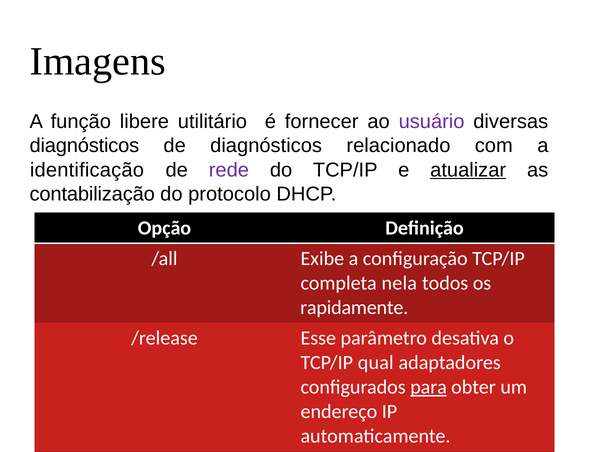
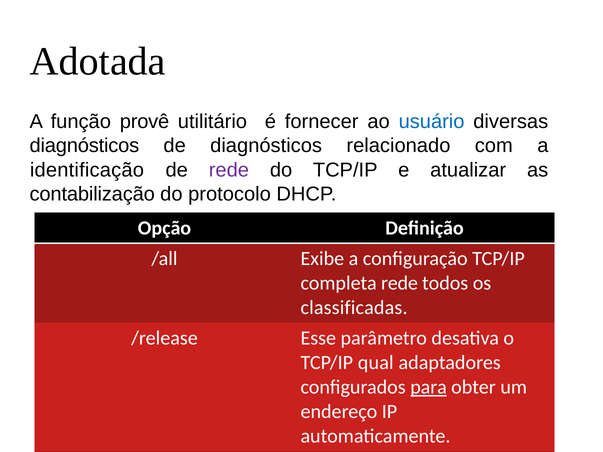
Imagens: Imagens -> Adotada
libere: libere -> provê
usuário colour: purple -> blue
atualizar underline: present -> none
completa nela: nela -> rede
rapidamente: rapidamente -> classificadas
